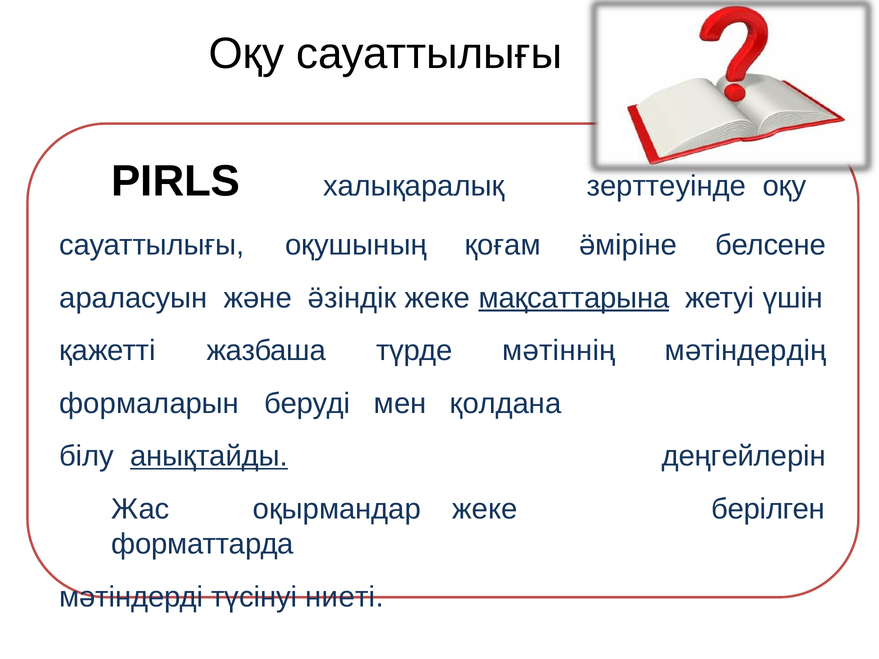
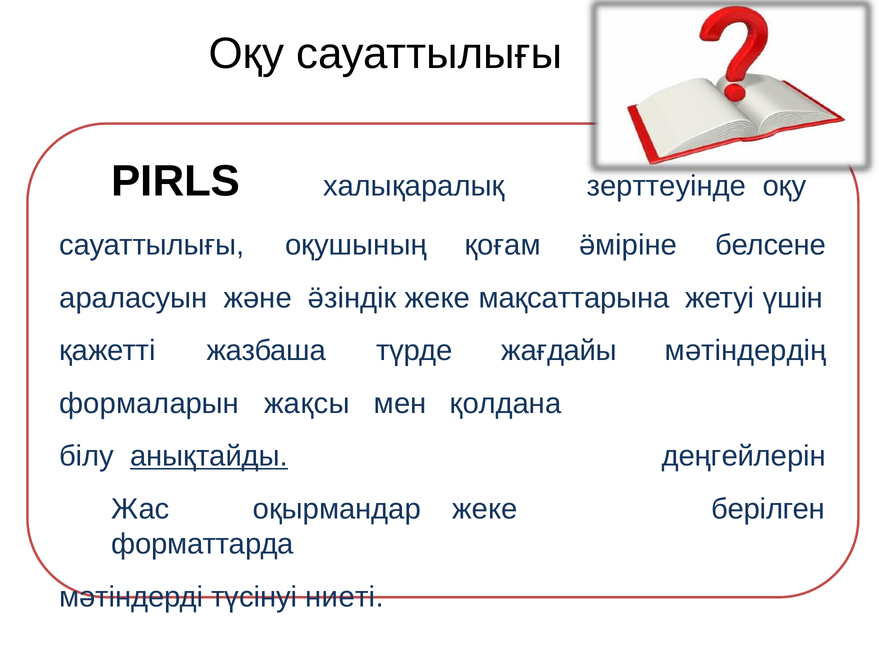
мақсаттарына underline: present -> none
мәтіннің: мәтіннің -> жағдайы
беруді: беруді -> жақсы
